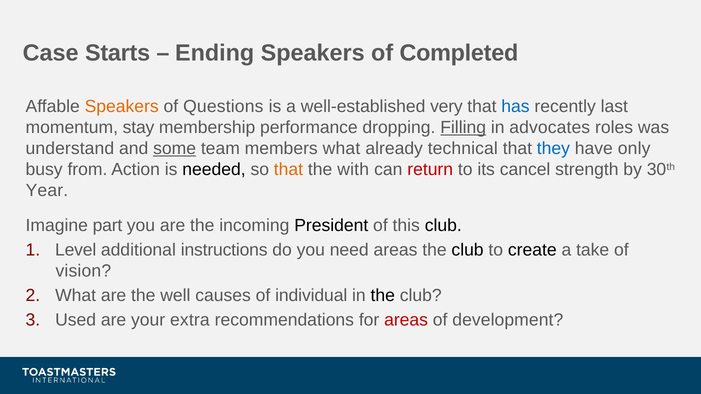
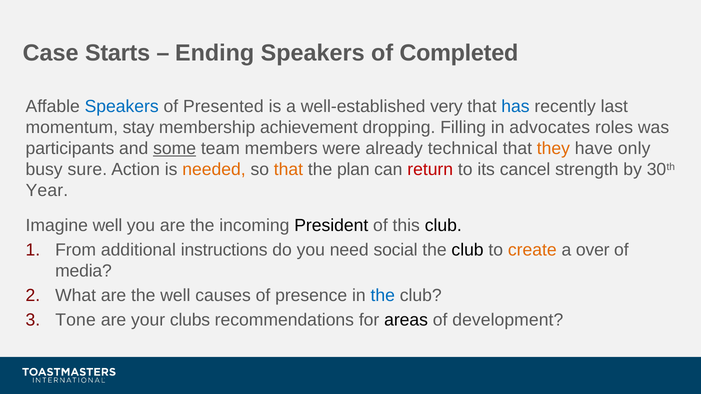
Speakers at (122, 107) colour: orange -> blue
Questions: Questions -> Presented
performance: performance -> achievement
Filling underline: present -> none
understand: understand -> participants
members what: what -> were
they colour: blue -> orange
from: from -> sure
needed colour: black -> orange
with: with -> plan
Imagine part: part -> well
Level: Level -> From
need areas: areas -> social
create colour: black -> orange
take: take -> over
vision: vision -> media
individual: individual -> presence
the at (383, 296) colour: black -> blue
Used: Used -> Tone
extra: extra -> clubs
areas at (406, 320) colour: red -> black
